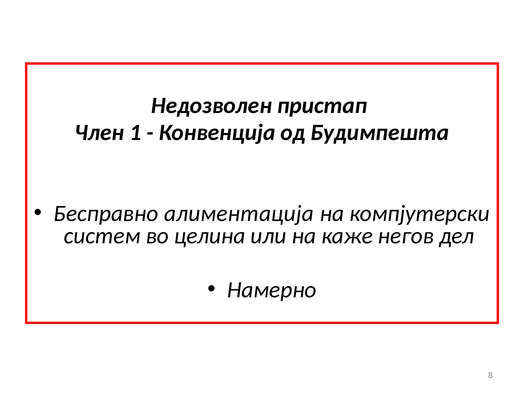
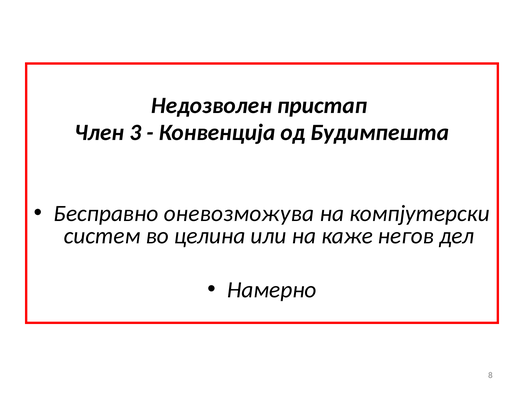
1: 1 -> 3
алиментација: алиментација -> оневозможува
